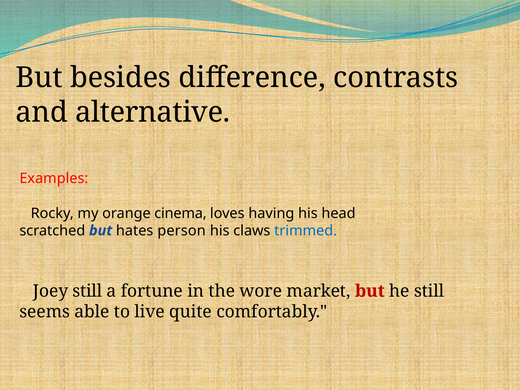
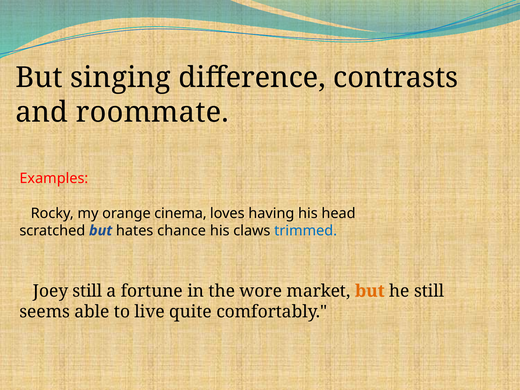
besides: besides -> singing
alternative: alternative -> roommate
person: person -> chance
but at (370, 291) colour: red -> orange
